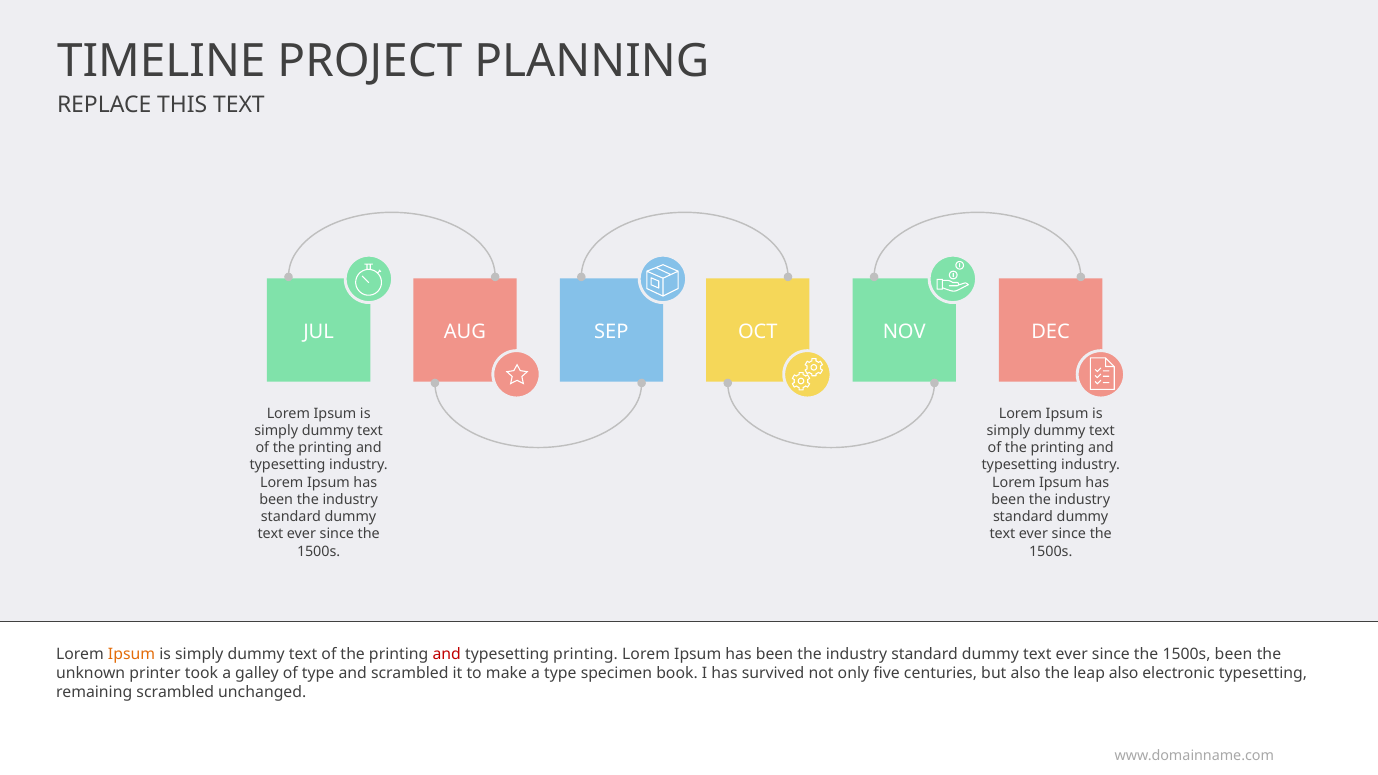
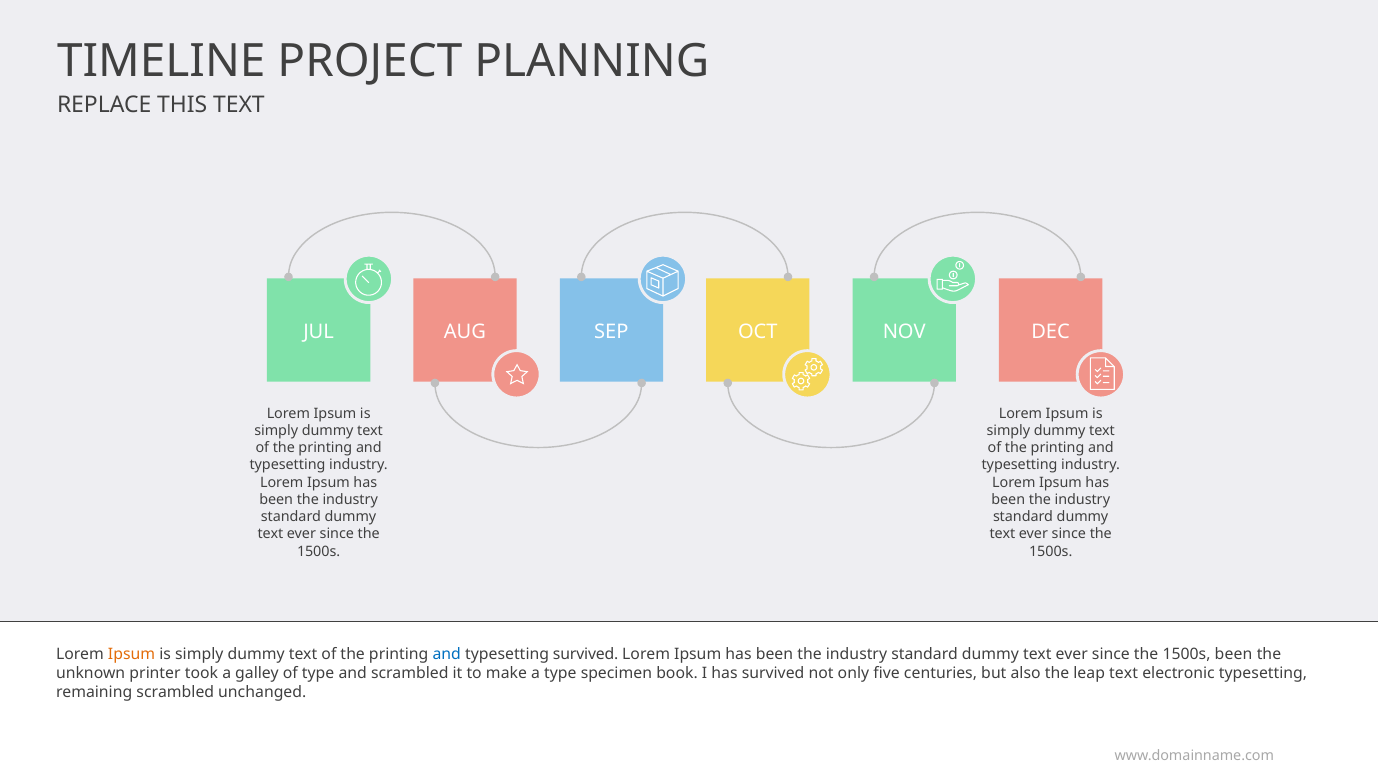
and at (447, 654) colour: red -> blue
typesetting printing: printing -> survived
leap also: also -> text
